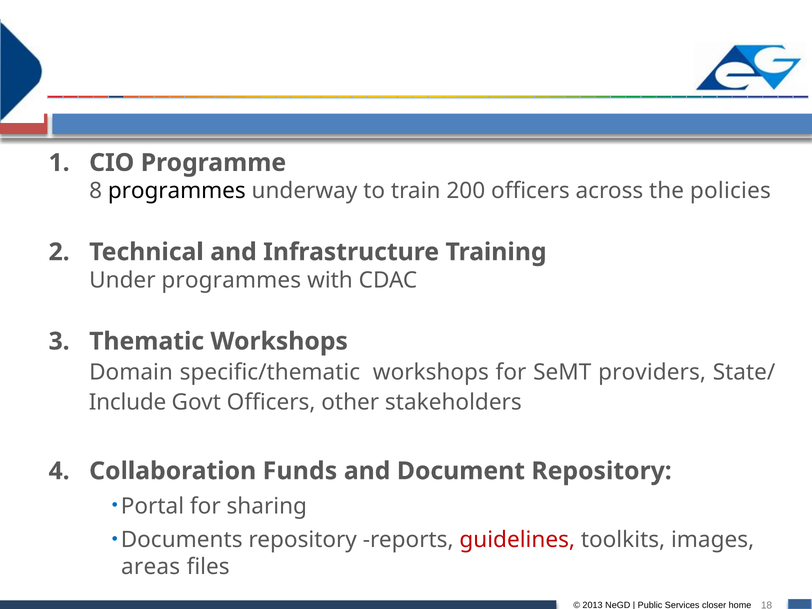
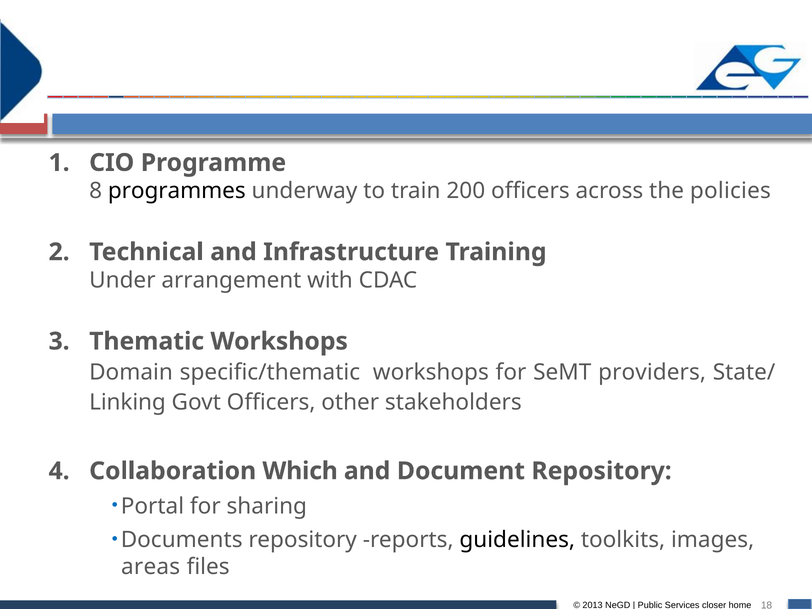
Under programmes: programmes -> arrangement
Include: Include -> Linking
Funds: Funds -> Which
guidelines colour: red -> black
